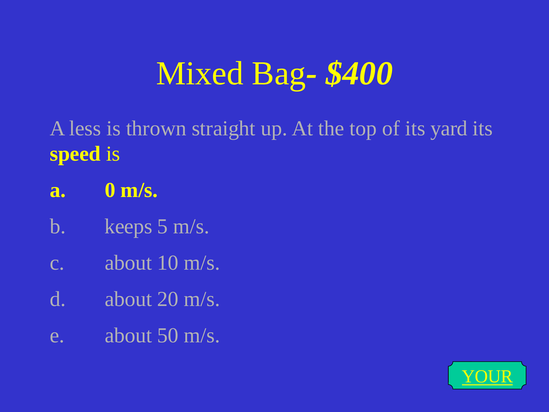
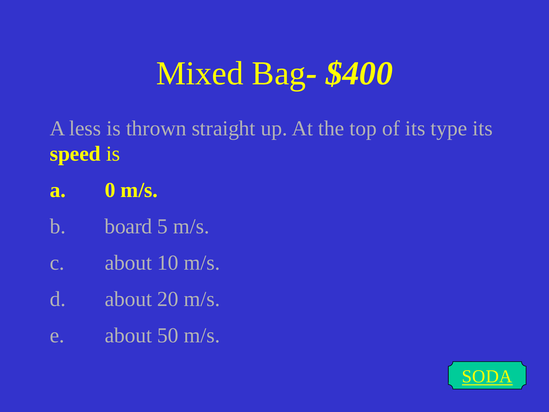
yard: yard -> type
keeps: keeps -> board
YOUR: YOUR -> SODA
